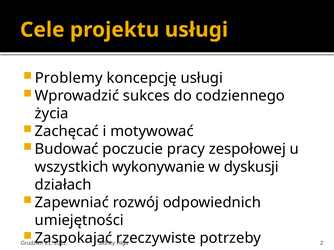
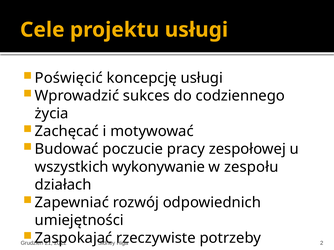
Problemy: Problemy -> Poświęcić
dyskusji: dyskusji -> zespołu
